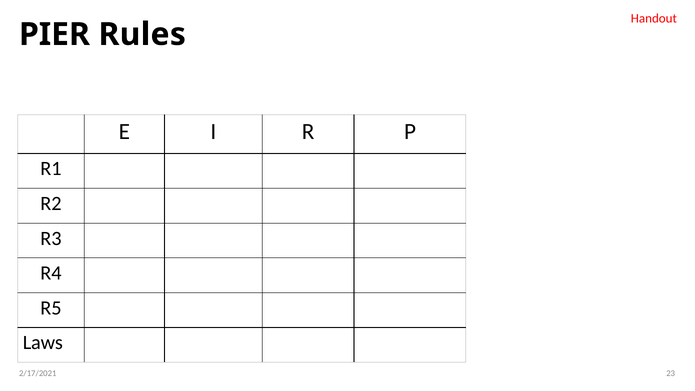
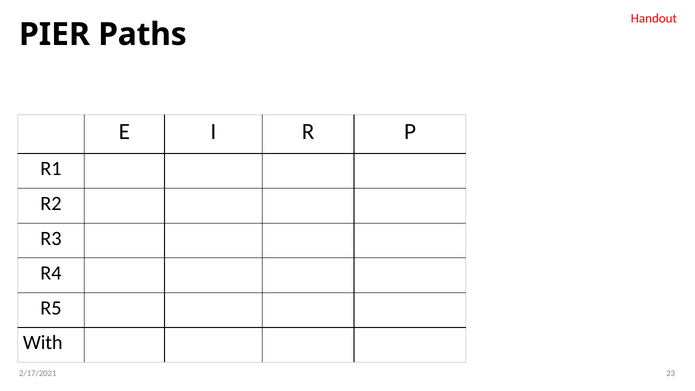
Rules: Rules -> Paths
Laws: Laws -> With
